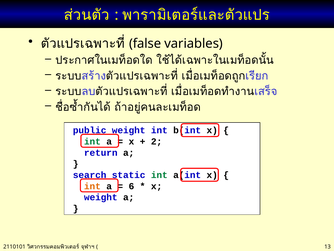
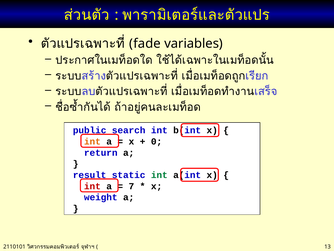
false: false -> fade
public weight: weight -> search
int at (92, 141) colour: green -> orange
2: 2 -> 0
search: search -> result
int at (92, 186) colour: orange -> red
6: 6 -> 7
